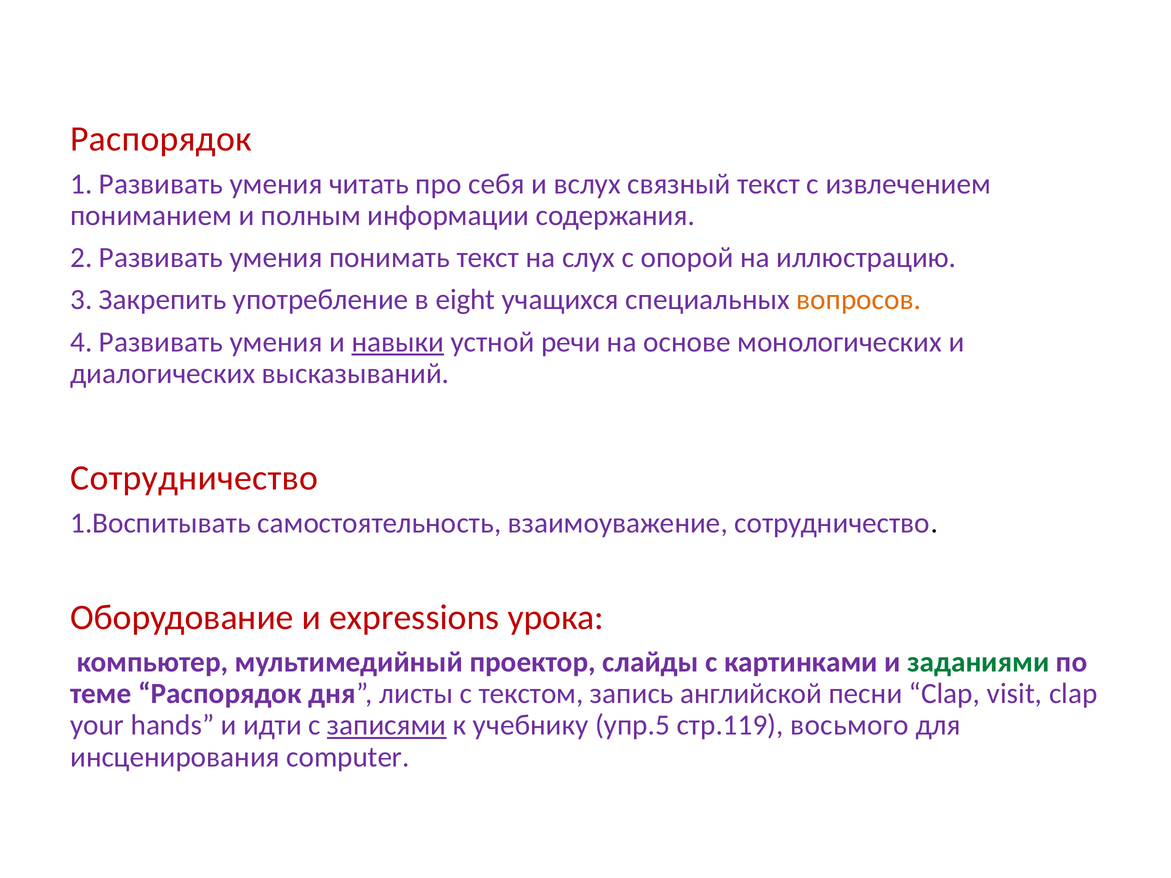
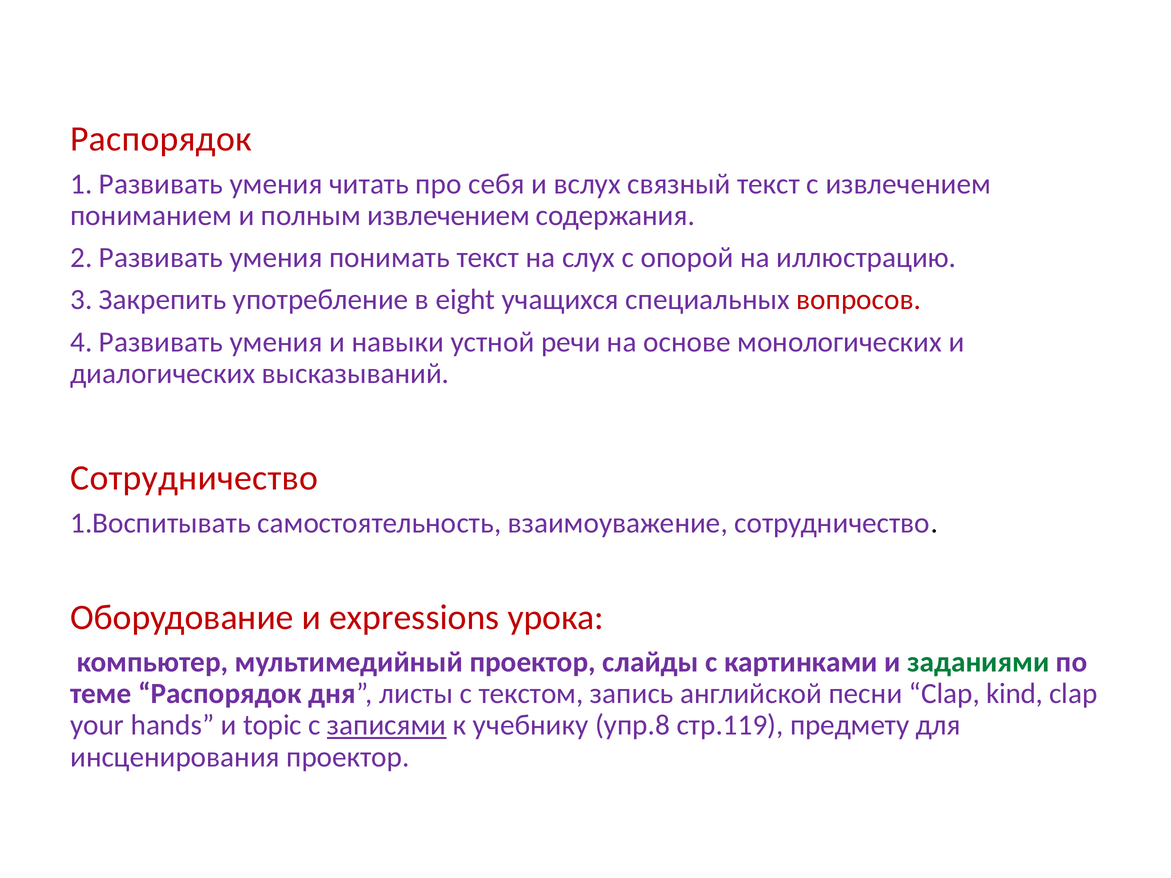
полным информации: информации -> извлечением
вопросов colour: orange -> red
навыки underline: present -> none
visit: visit -> kind
идти: идти -> topic
упр.5: упр.5 -> упр.8
восьмого: восьмого -> предмету
инсценирования computer: computer -> проектор
